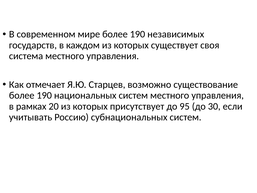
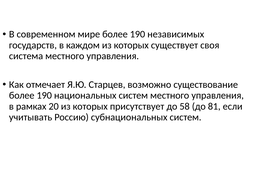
95: 95 -> 58
30: 30 -> 81
